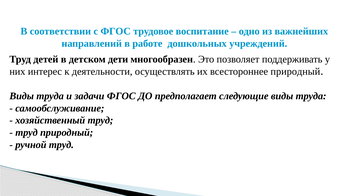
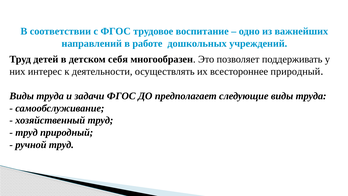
дети: дети -> себя
